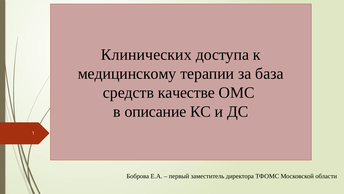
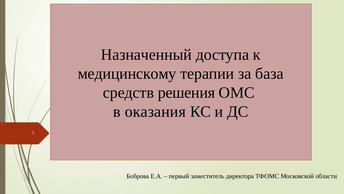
Клинических: Клинических -> Назначенный
качестве: качестве -> решения
описание: описание -> оказания
